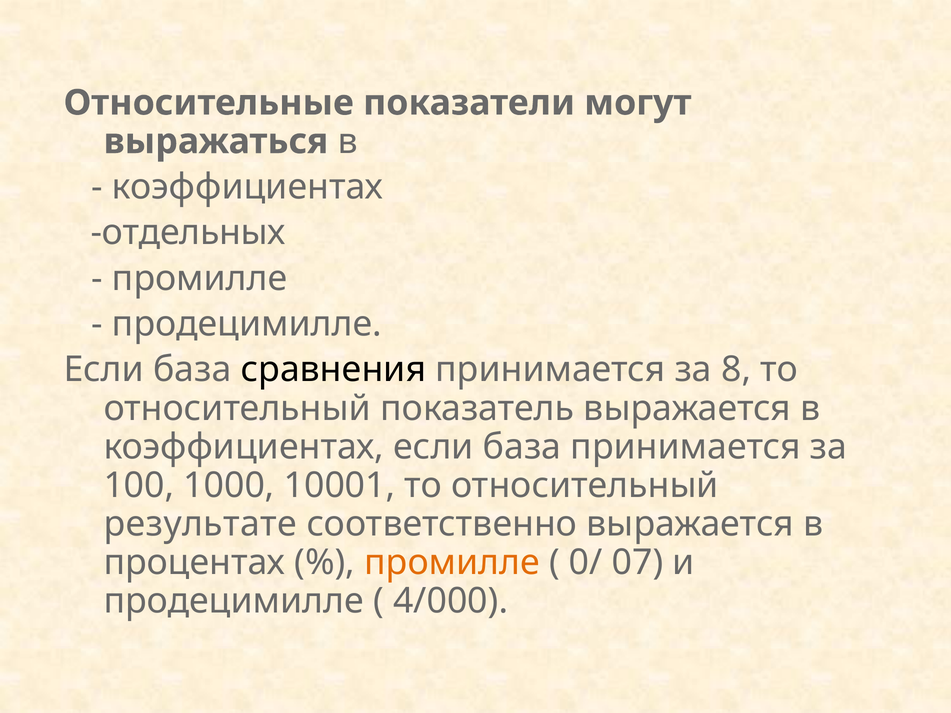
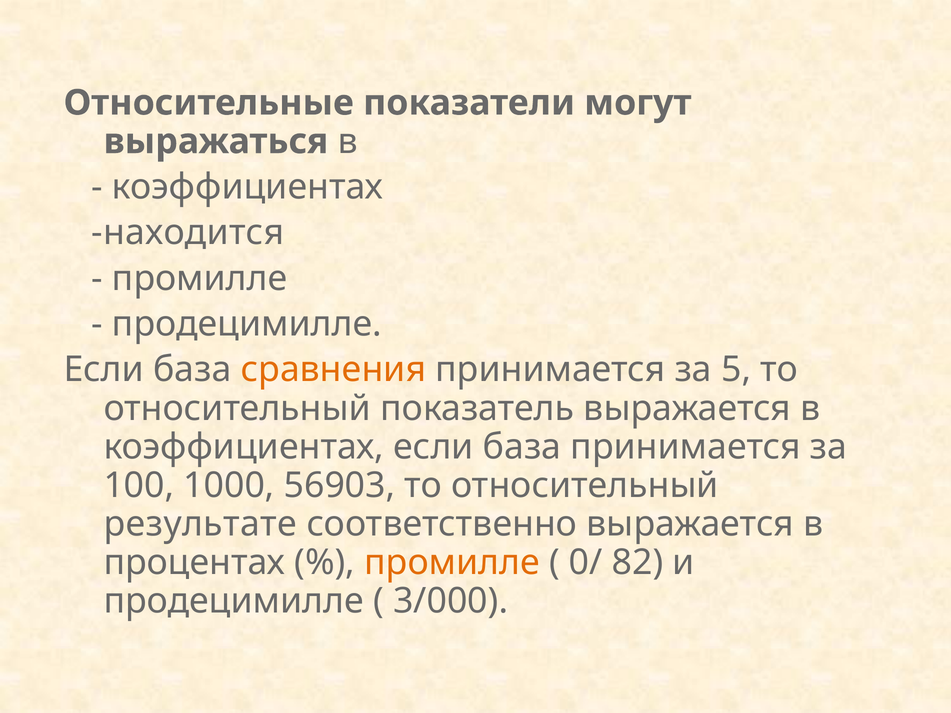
отдельных: отдельных -> находится
сравнения colour: black -> orange
8: 8 -> 5
10001: 10001 -> 56903
07: 07 -> 82
4/000: 4/000 -> 3/000
